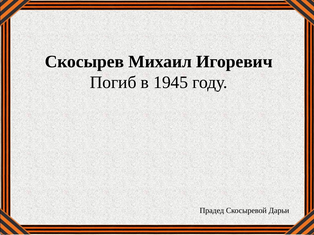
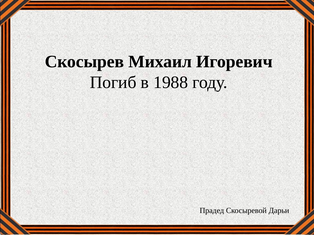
1945: 1945 -> 1988
